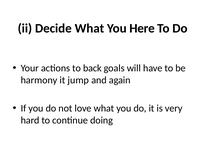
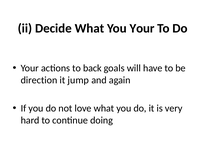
You Here: Here -> Your
harmony: harmony -> direction
